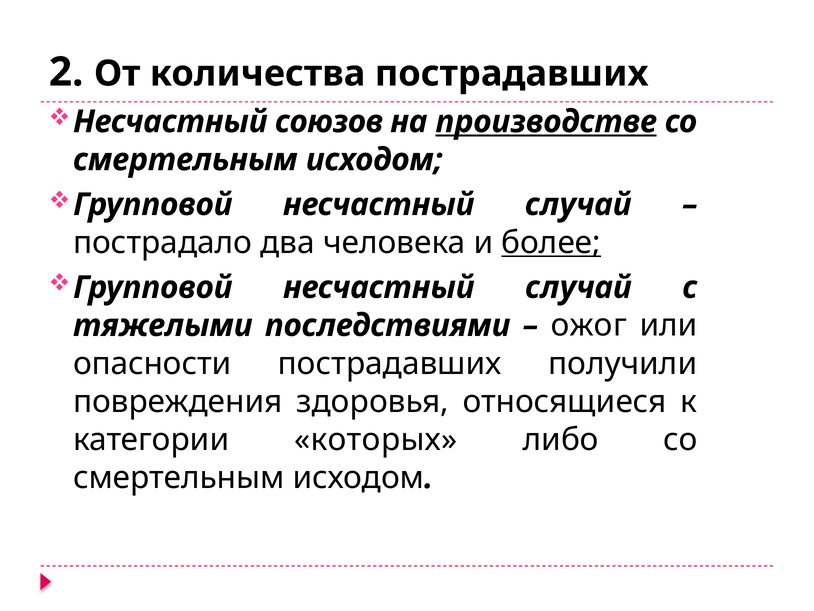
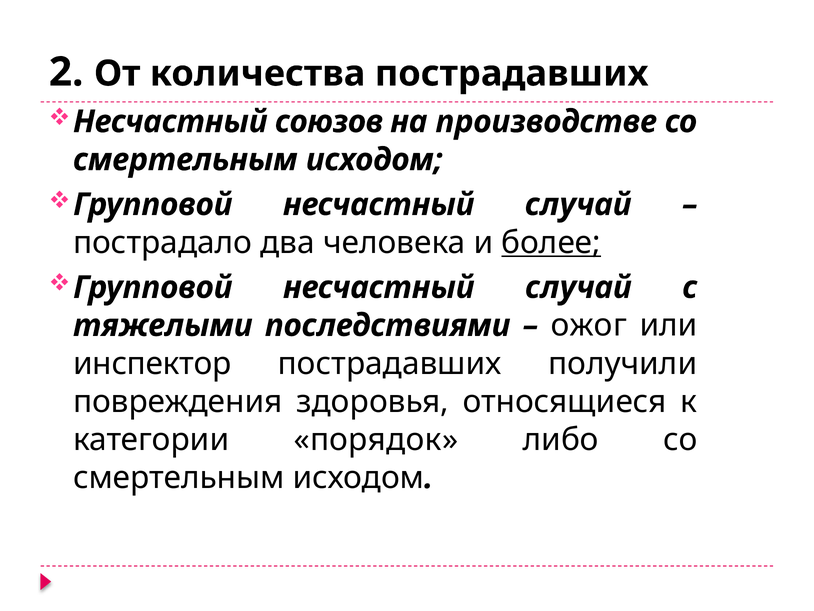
производстве underline: present -> none
опасности: опасности -> инспектор
которых: которых -> порядок
